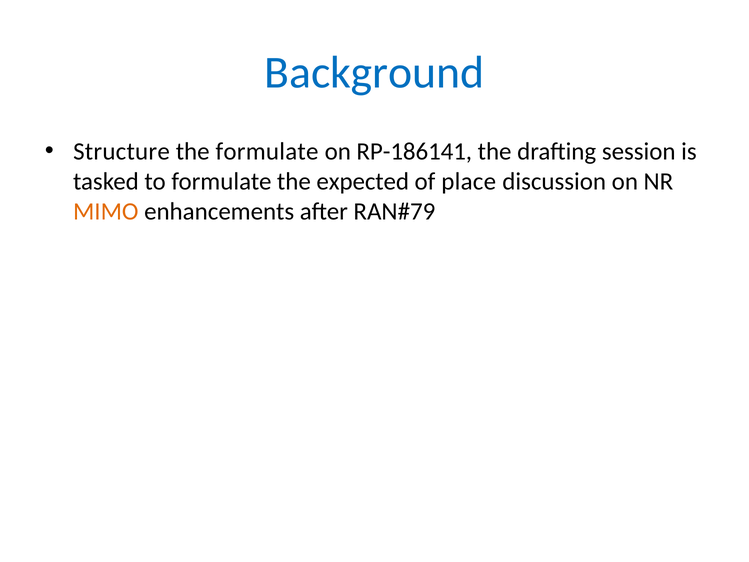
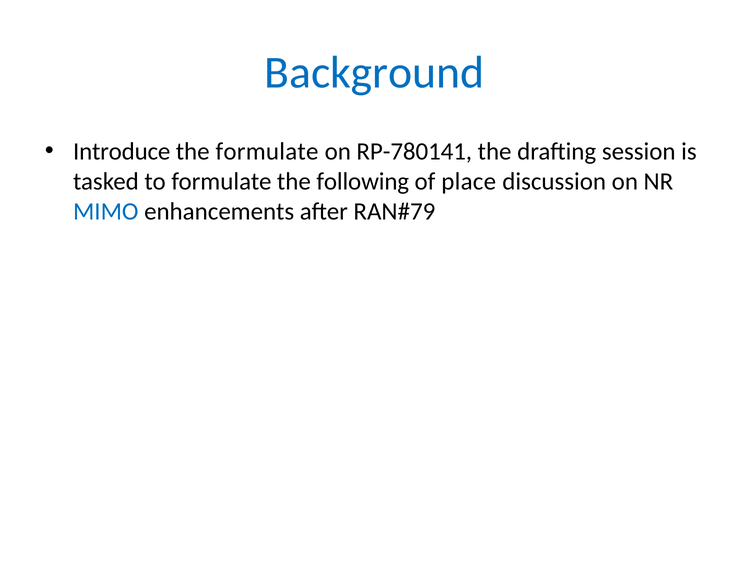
Structure: Structure -> Introduce
RP-186141: RP-186141 -> RP-780141
expected: expected -> following
MIMO colour: orange -> blue
